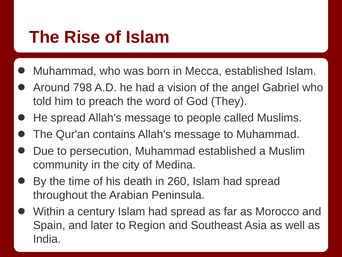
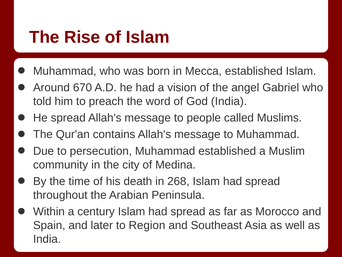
798: 798 -> 670
God They: They -> India
260: 260 -> 268
